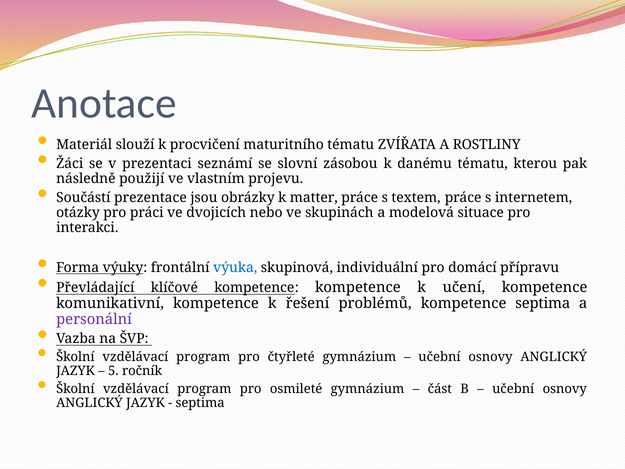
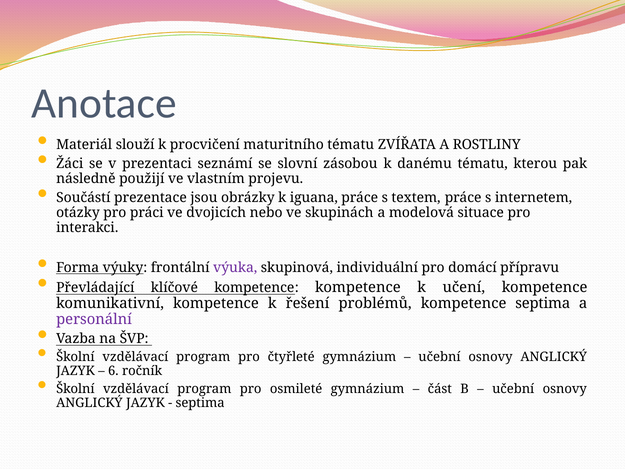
matter: matter -> iguana
výuka colour: blue -> purple
5: 5 -> 6
